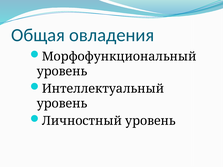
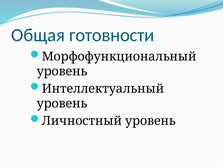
овладения: овладения -> готовности
